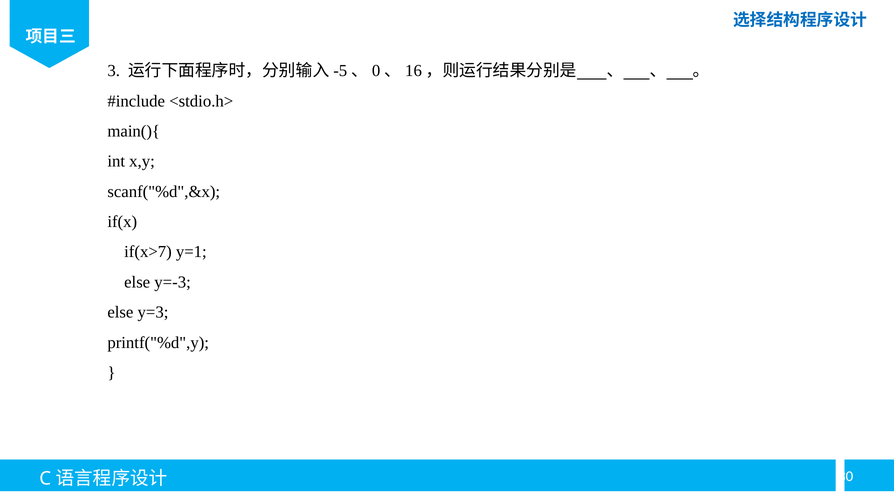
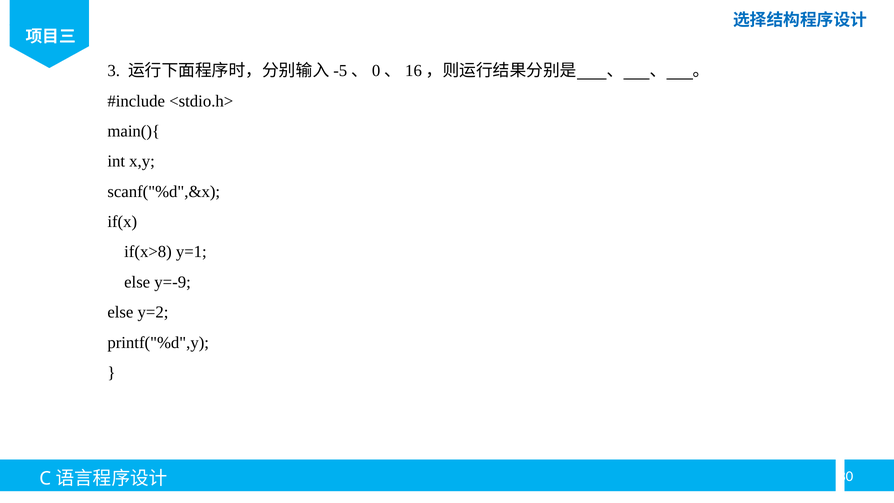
if(x>7: if(x>7 -> if(x>8
y=-3: y=-3 -> y=-9
y=3: y=3 -> y=2
